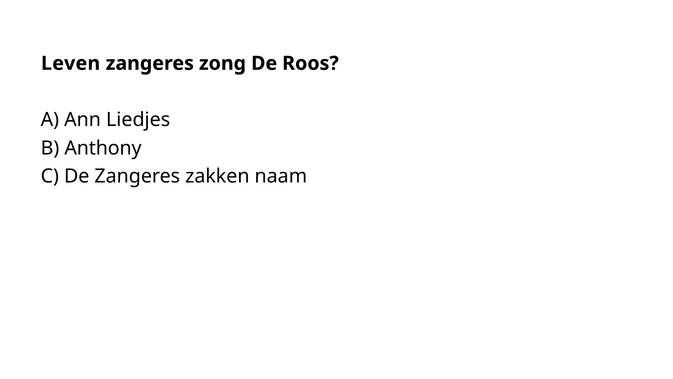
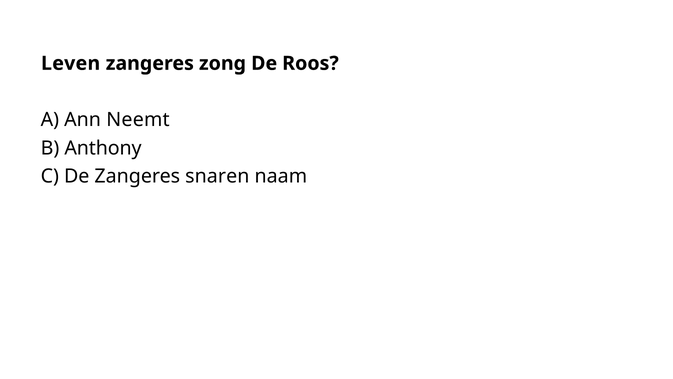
Liedjes: Liedjes -> Neemt
zakken: zakken -> snaren
